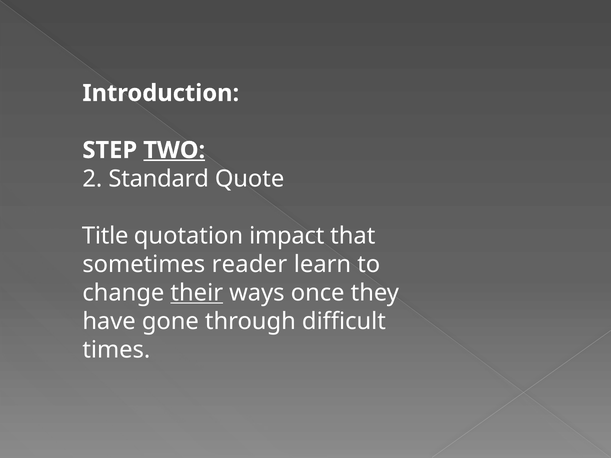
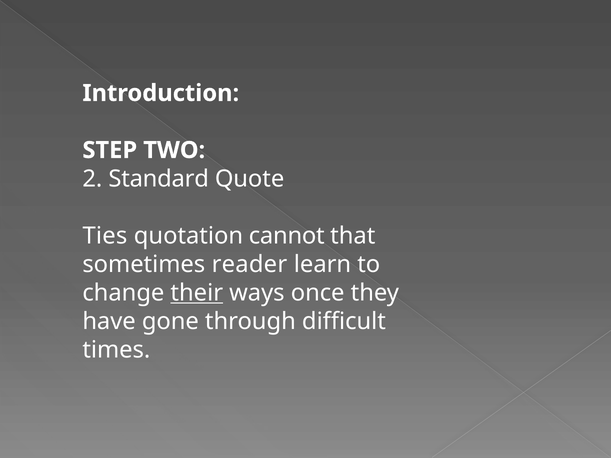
TWO underline: present -> none
Title: Title -> Ties
impact: impact -> cannot
